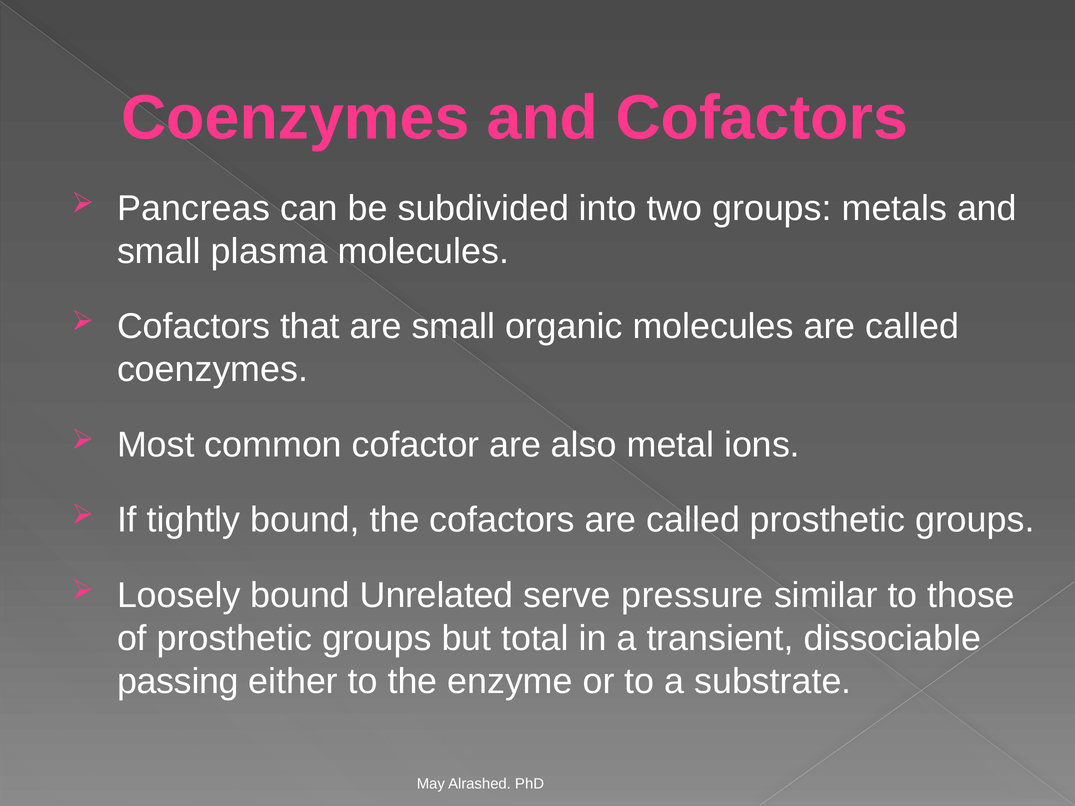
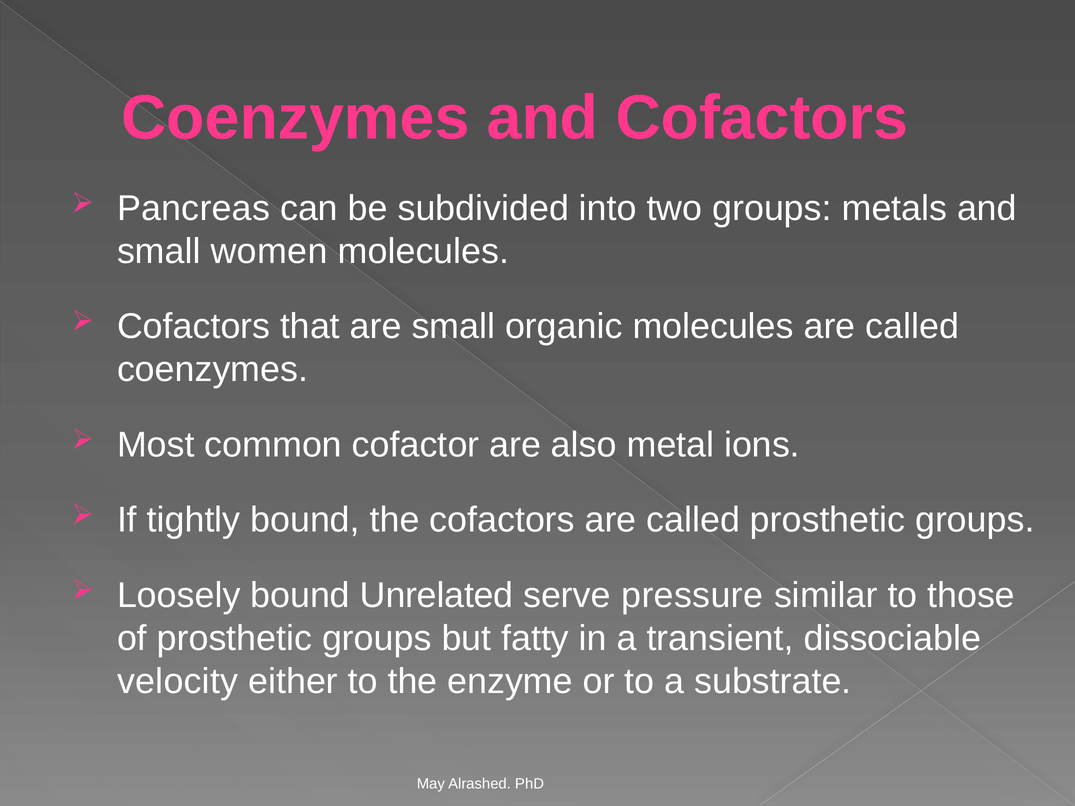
plasma: plasma -> women
total: total -> fatty
passing: passing -> velocity
